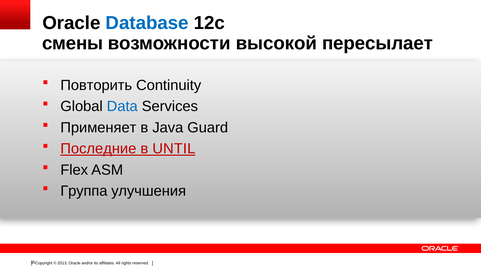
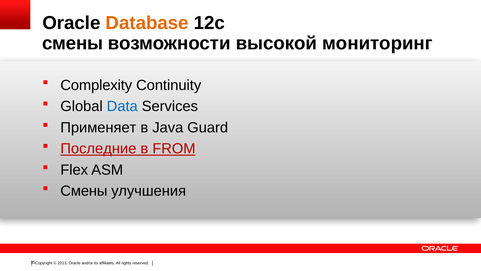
Database colour: blue -> orange
пересылает: пересылает -> мониторинг
Повторить: Повторить -> Complexity
UNTIL: UNTIL -> FROM
Группа at (84, 191): Группа -> Смены
